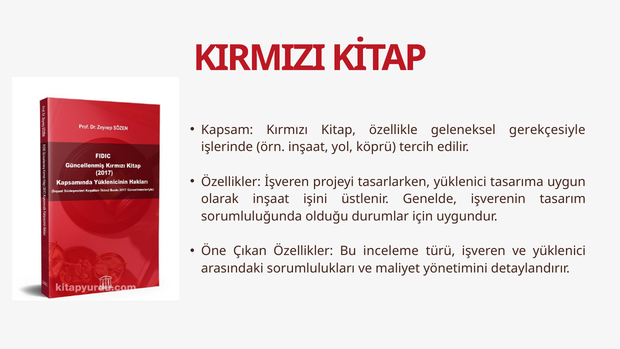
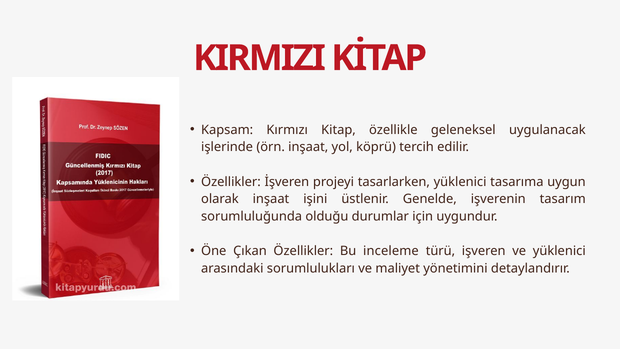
gerekçesiyle: gerekçesiyle -> uygulanacak
